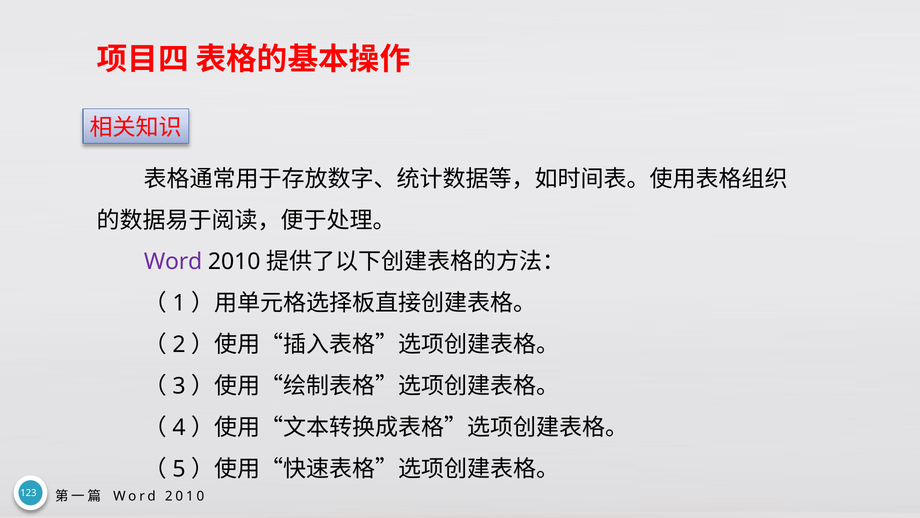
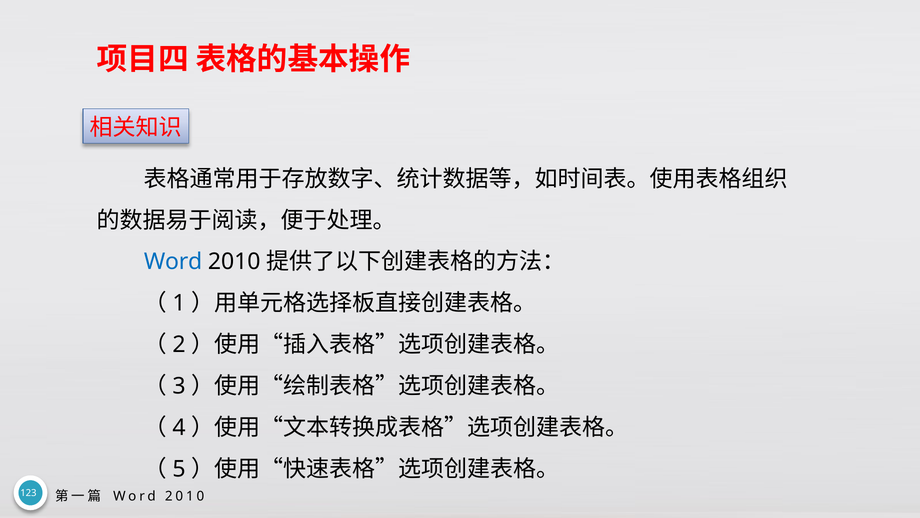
Word at (173, 262) colour: purple -> blue
